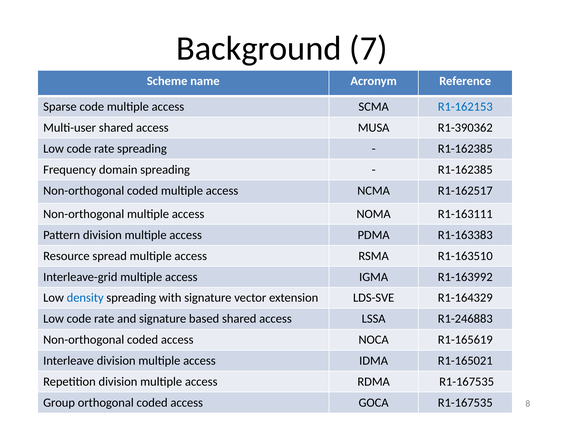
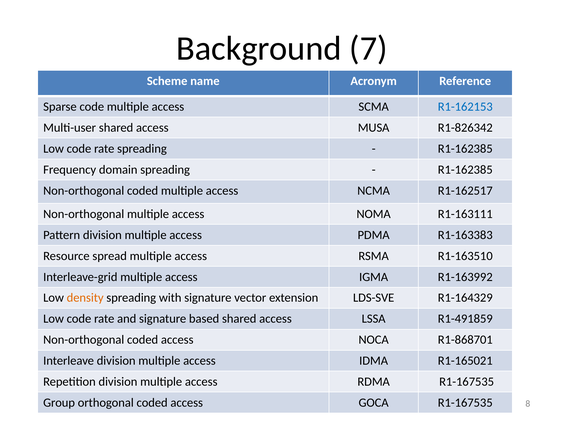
R1-390362: R1-390362 -> R1-826342
density colour: blue -> orange
R1-246883: R1-246883 -> R1-491859
R1-165619: R1-165619 -> R1-868701
